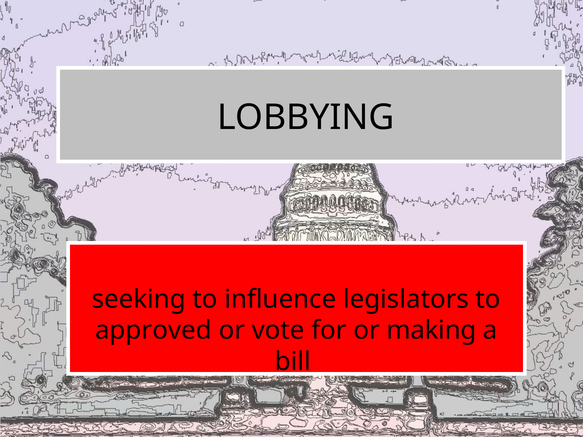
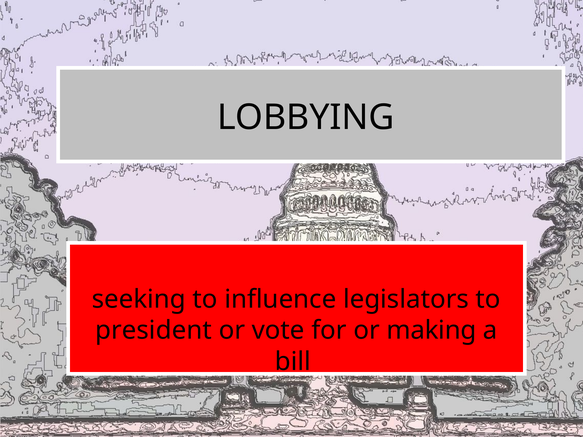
approved: approved -> president
